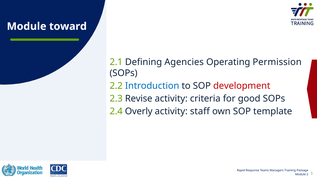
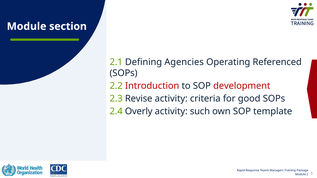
toward: toward -> section
Permission: Permission -> Referenced
Introduction colour: blue -> red
staff: staff -> such
